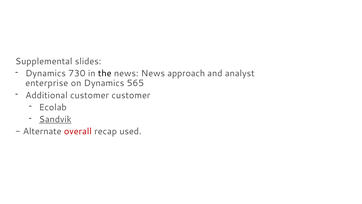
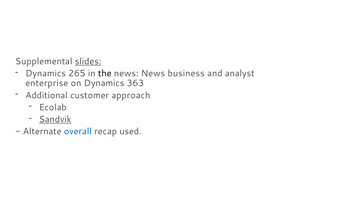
slides underline: none -> present
730: 730 -> 265
approach: approach -> business
565: 565 -> 363
customer customer: customer -> approach
overall colour: red -> blue
